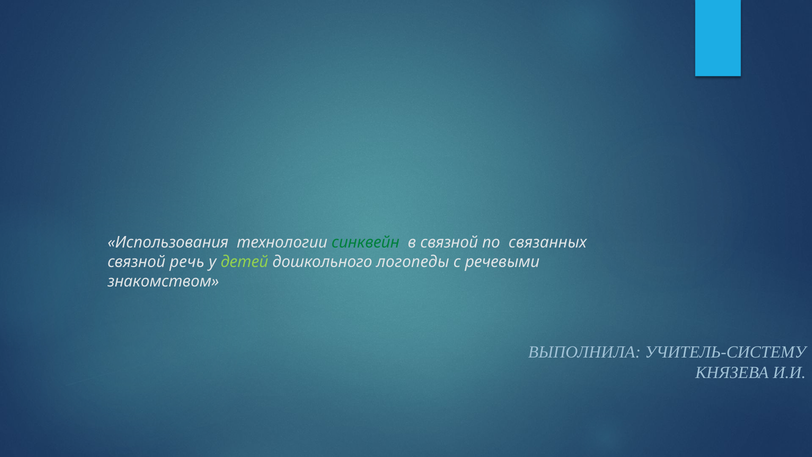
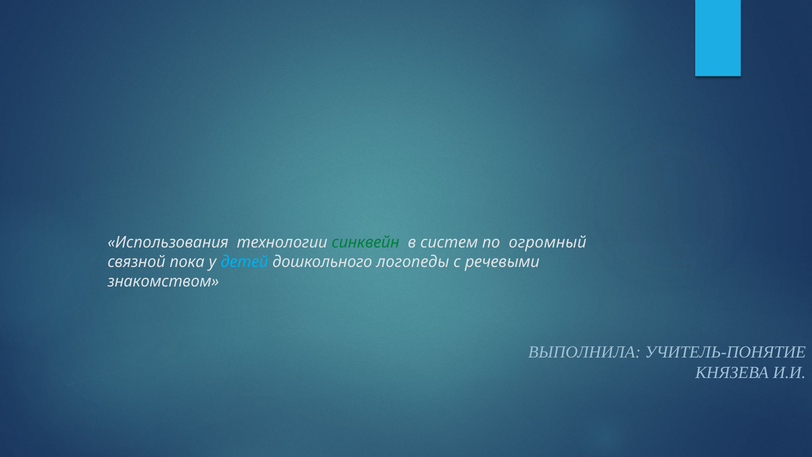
в связной: связной -> систем
связанных: связанных -> огромный
речь: речь -> пока
детей colour: light green -> light blue
УЧИТЕЛЬ-СИСТЕМУ: УЧИТЕЛЬ-СИСТЕМУ -> УЧИТЕЛЬ-ПОНЯТИЕ
